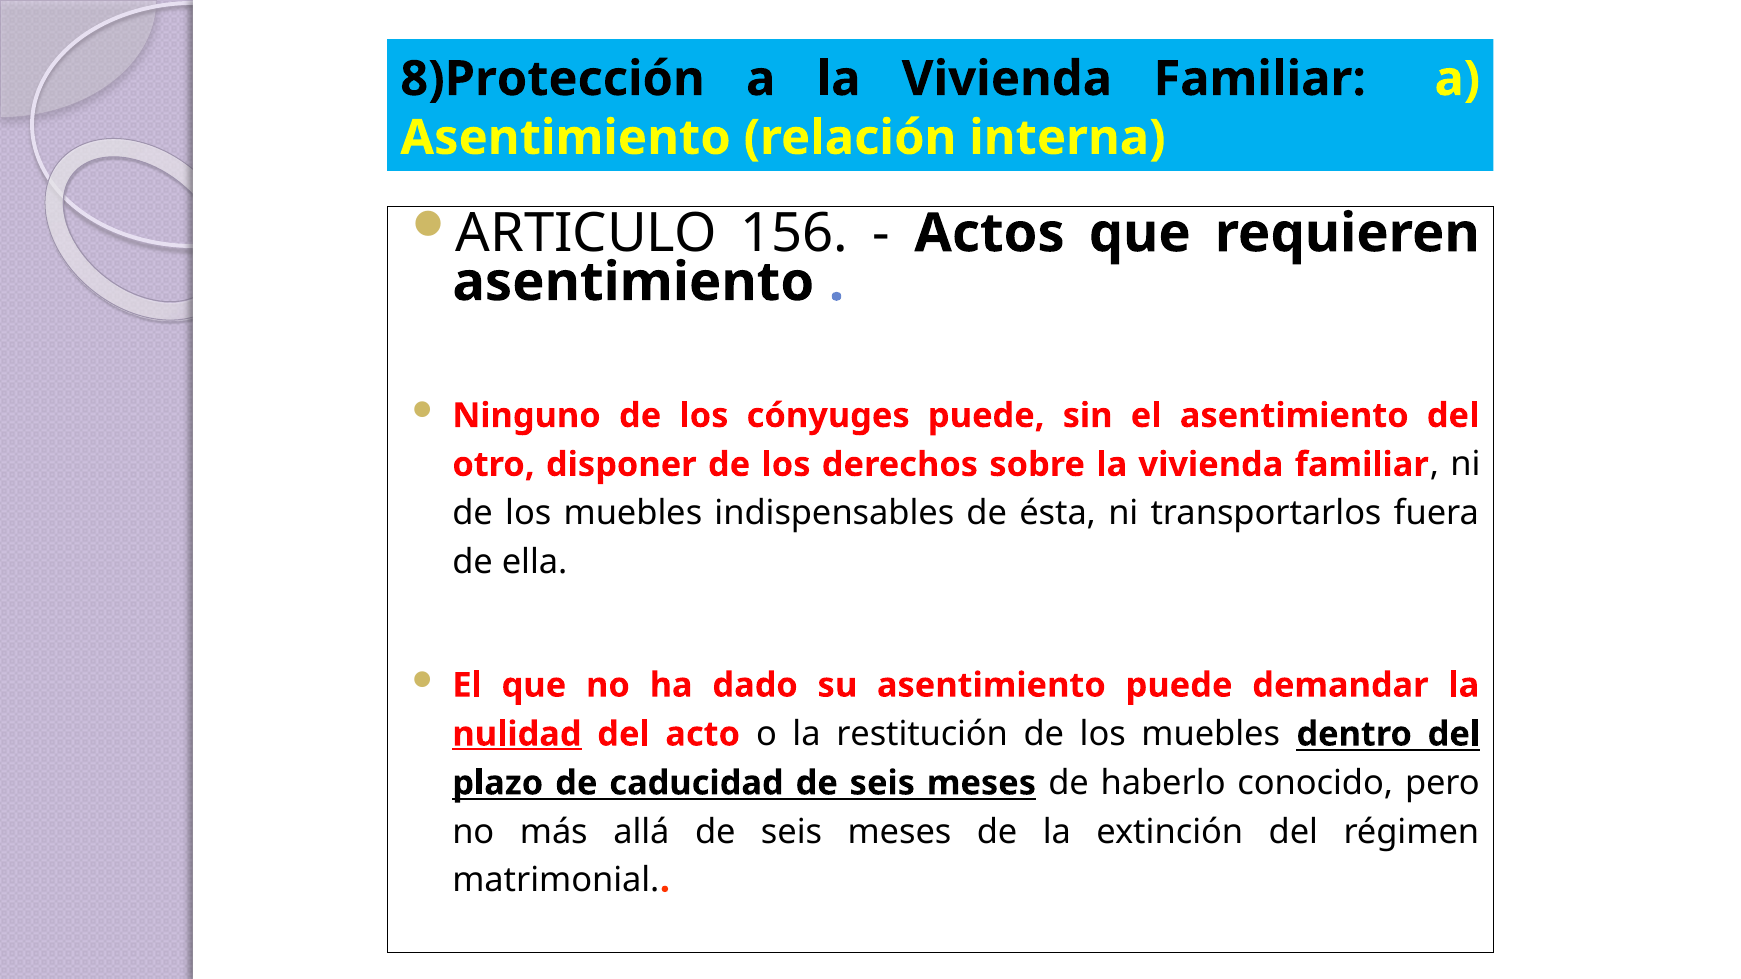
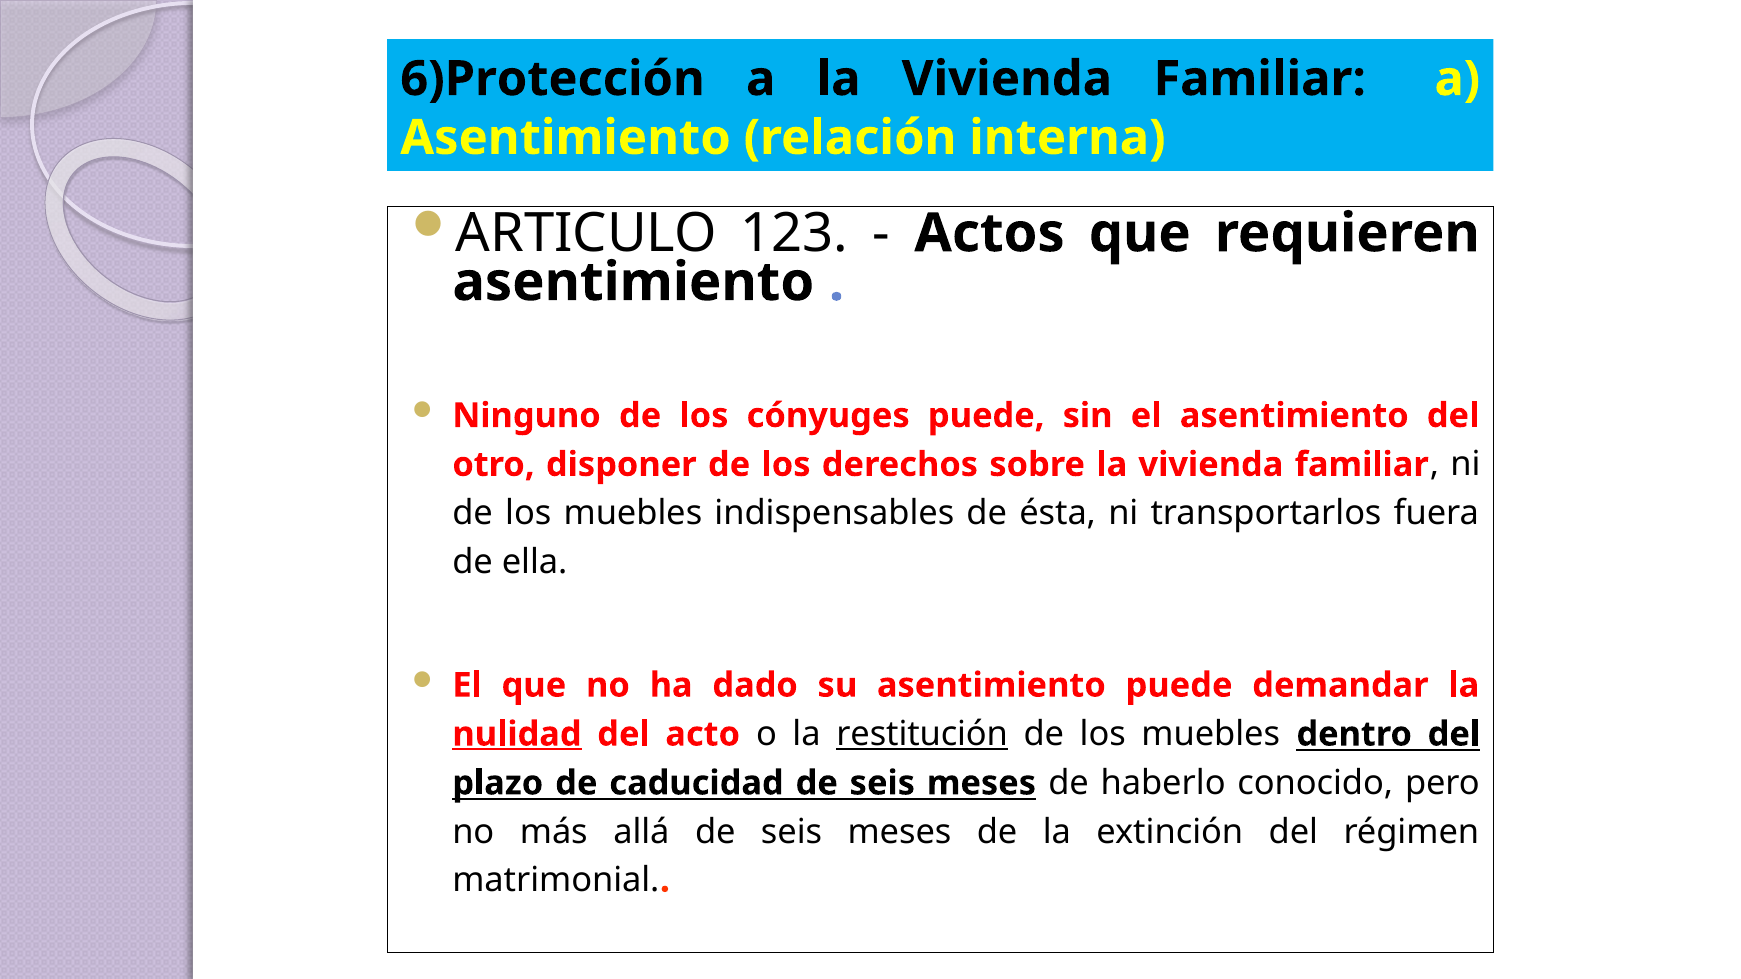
8)Protección: 8)Protección -> 6)Protección
156: 156 -> 123
restitución underline: none -> present
